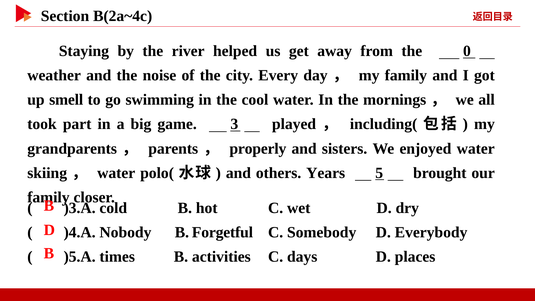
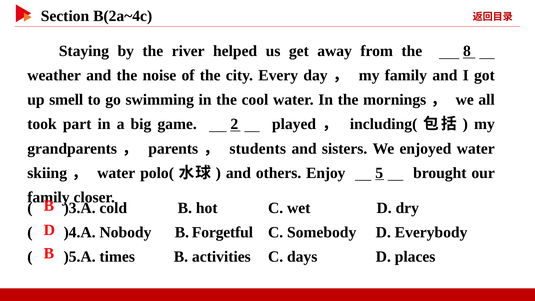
0: 0 -> 8
3: 3 -> 2
properly: properly -> students
Years: Years -> Enjoy
